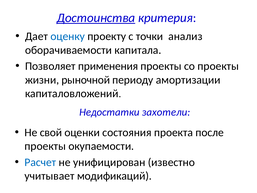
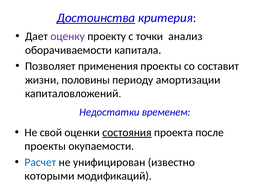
оценку colour: blue -> purple
со проекты: проекты -> составит
рыночной: рыночной -> половины
захотели: захотели -> временем
состояния underline: none -> present
учитывает: учитывает -> которыми
